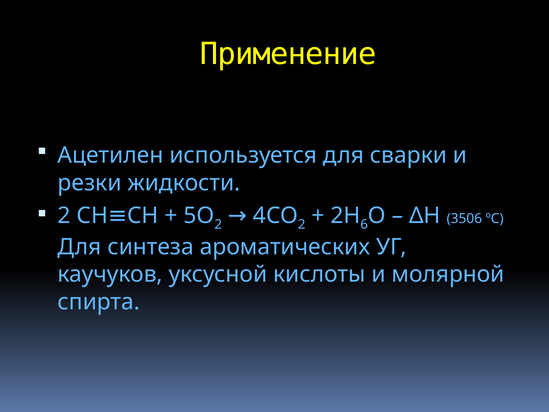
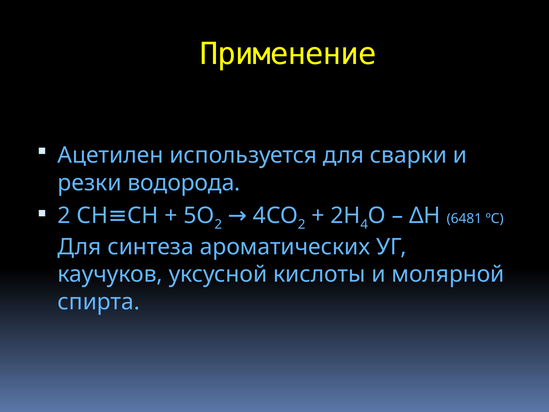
жидкости: жидкости -> водорода
6 at (364, 224): 6 -> 4
3506: 3506 -> 6481
